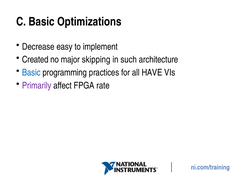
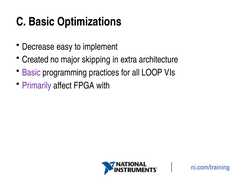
such: such -> extra
Basic at (31, 72) colour: blue -> purple
HAVE: HAVE -> LOOP
rate: rate -> with
